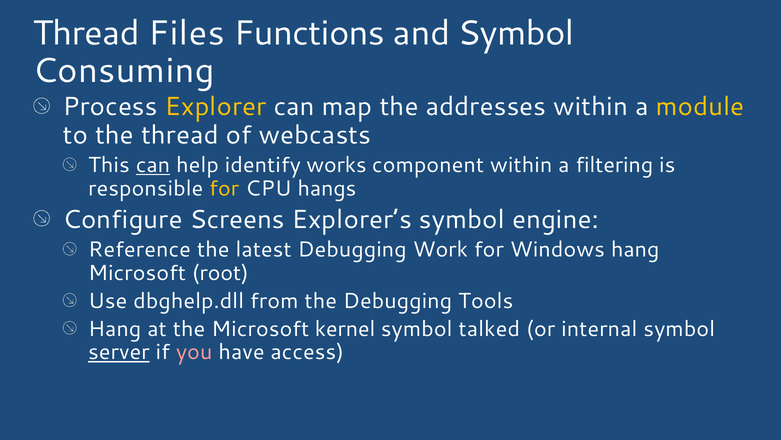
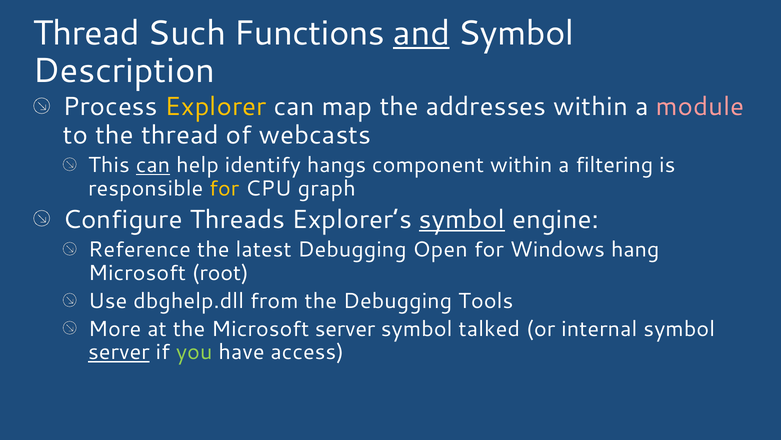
Files: Files -> Such
and underline: none -> present
Consuming: Consuming -> Description
module colour: yellow -> pink
works: works -> hangs
hangs: hangs -> graph
Screens: Screens -> Threads
symbol at (462, 219) underline: none -> present
Work: Work -> Open
Hang at (115, 328): Hang -> More
Microsoft kernel: kernel -> server
you colour: pink -> light green
